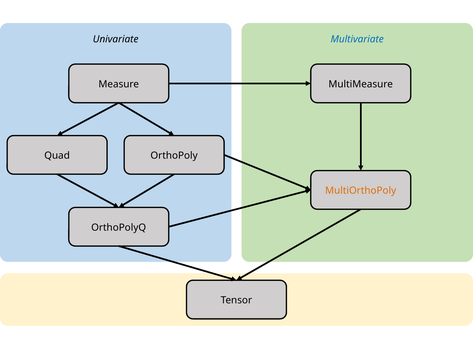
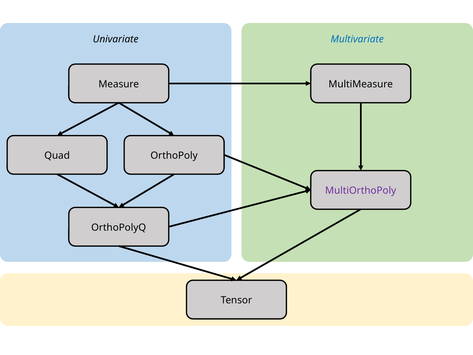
MultiOrthoPoly colour: orange -> purple
